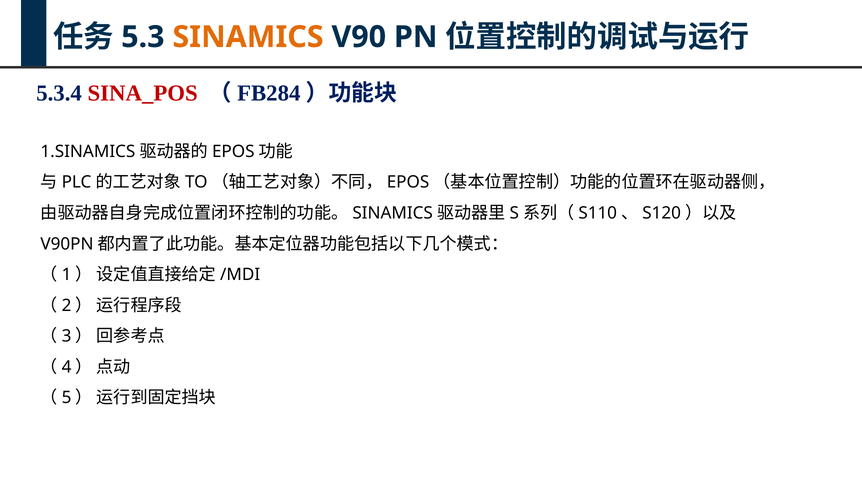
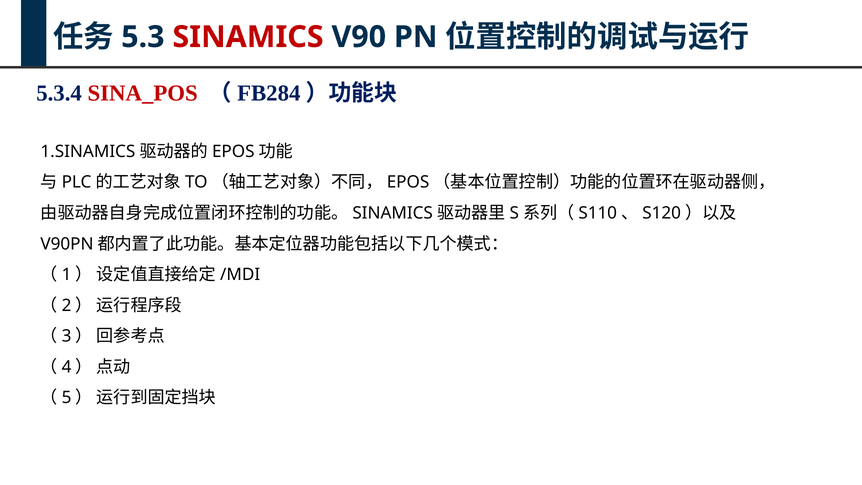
SINAMICS colour: orange -> red
